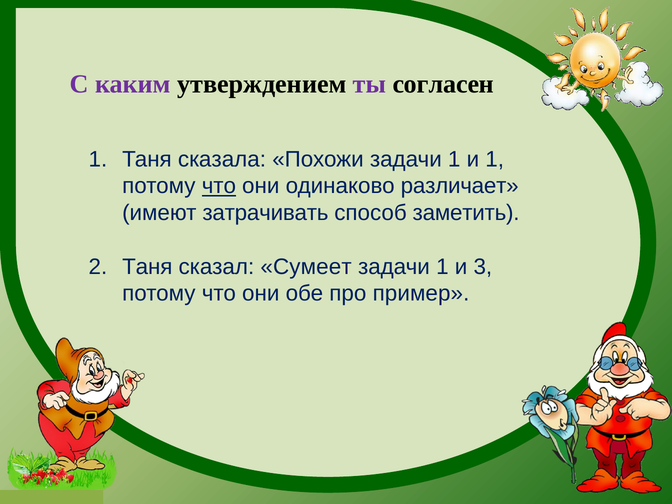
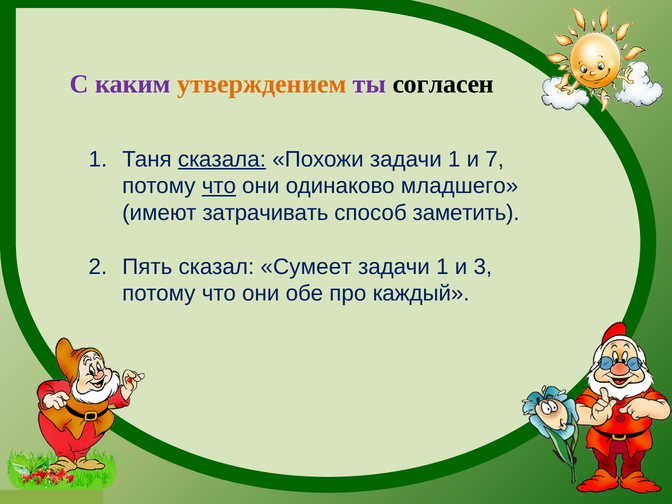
утверждением colour: black -> orange
сказала underline: none -> present
и 1: 1 -> 7
различает: различает -> младшего
2 Таня: Таня -> Пять
пример: пример -> каждый
